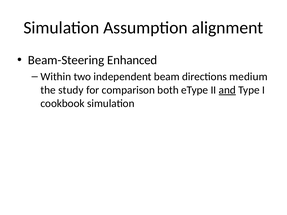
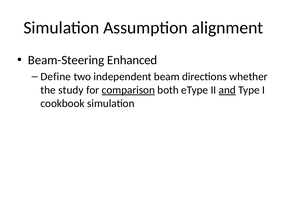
Within: Within -> Define
medium: medium -> whether
comparison underline: none -> present
